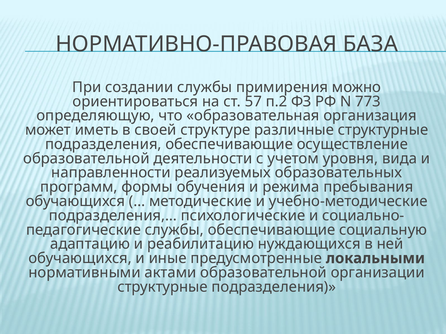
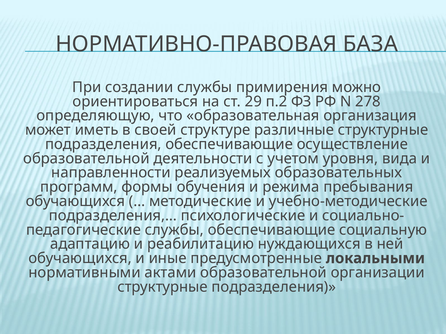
57: 57 -> 29
773: 773 -> 278
